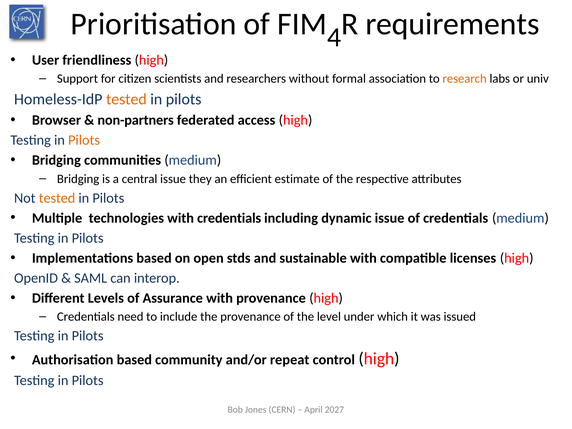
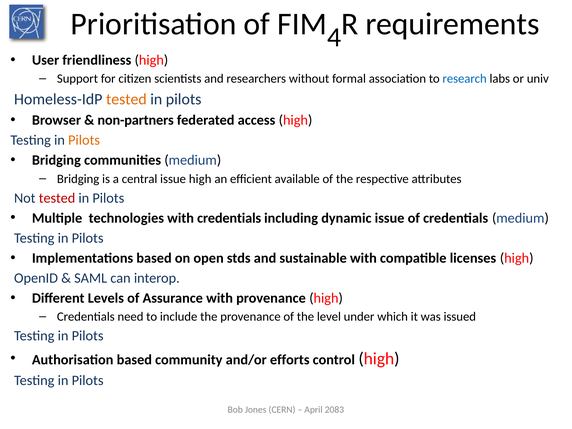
research colour: orange -> blue
issue they: they -> high
estimate: estimate -> available
tested at (57, 198) colour: orange -> red
repeat: repeat -> efforts
2027: 2027 -> 2083
